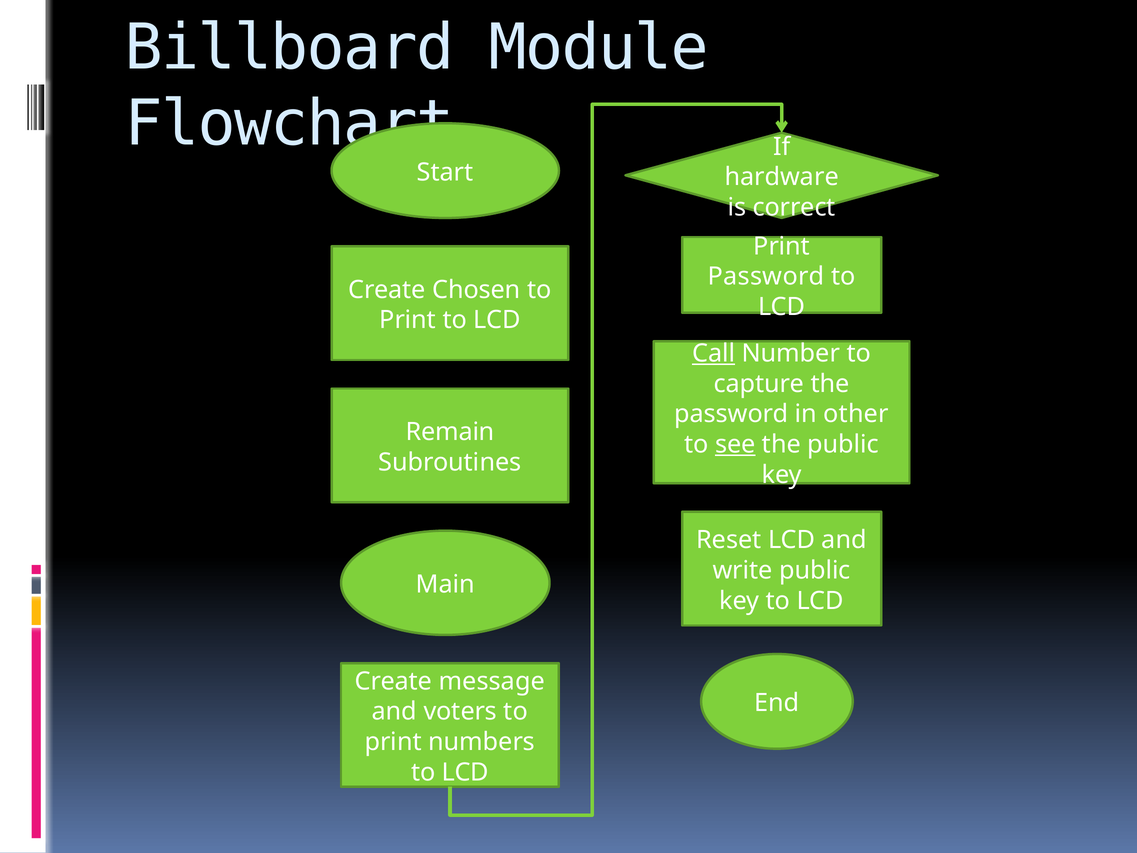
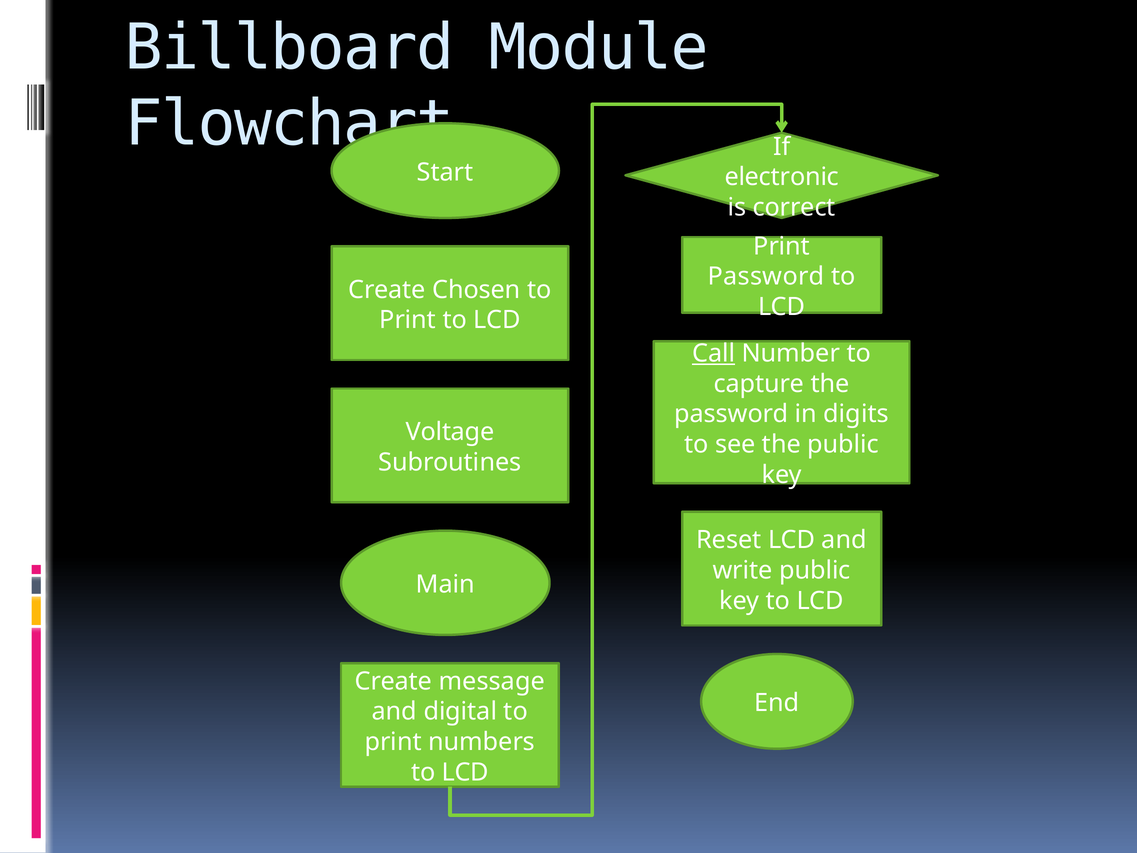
hardware: hardware -> electronic
other: other -> digits
Remain: Remain -> Voltage
see underline: present -> none
voters: voters -> digital
